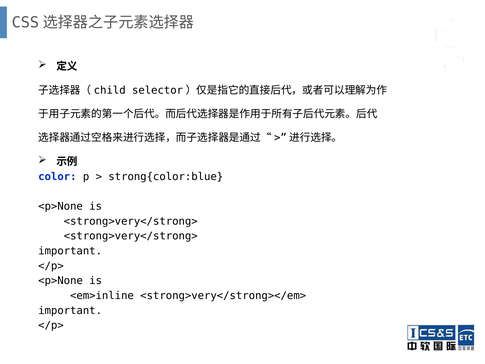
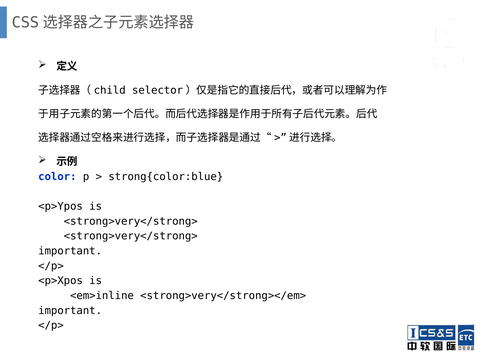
<p>None at (61, 206): <p>None -> <p>Ypos
<p>None at (61, 280): <p>None -> <p>Xpos
